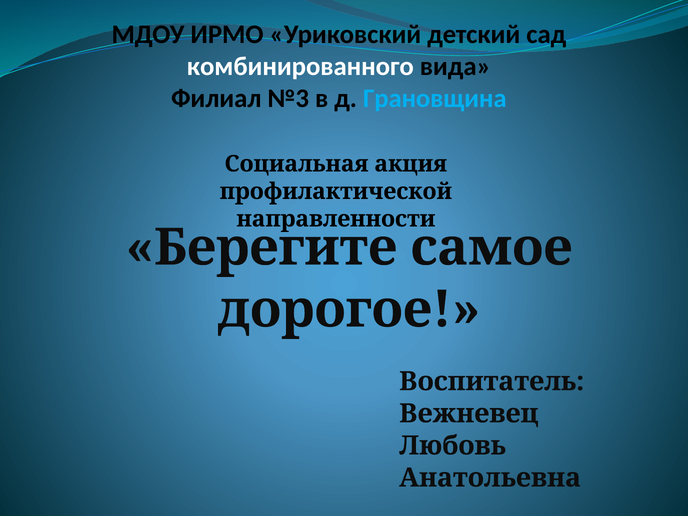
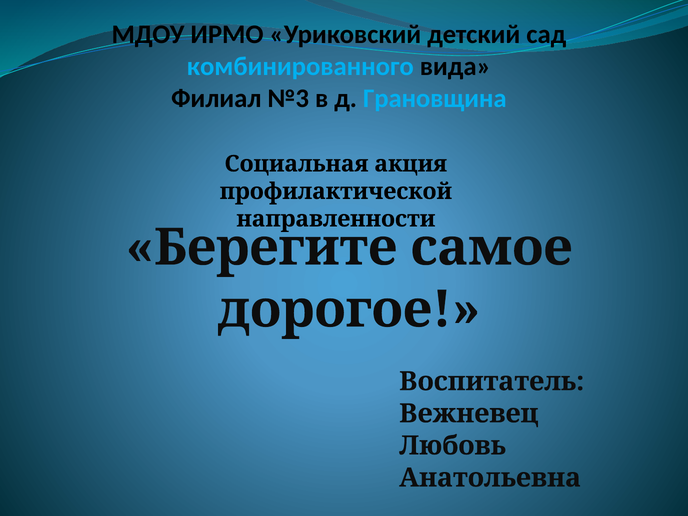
комбинированного colour: white -> light blue
